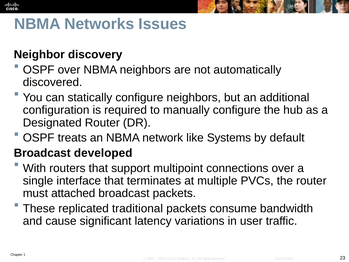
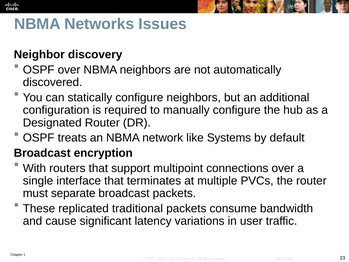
developed: developed -> encryption
attached: attached -> separate
